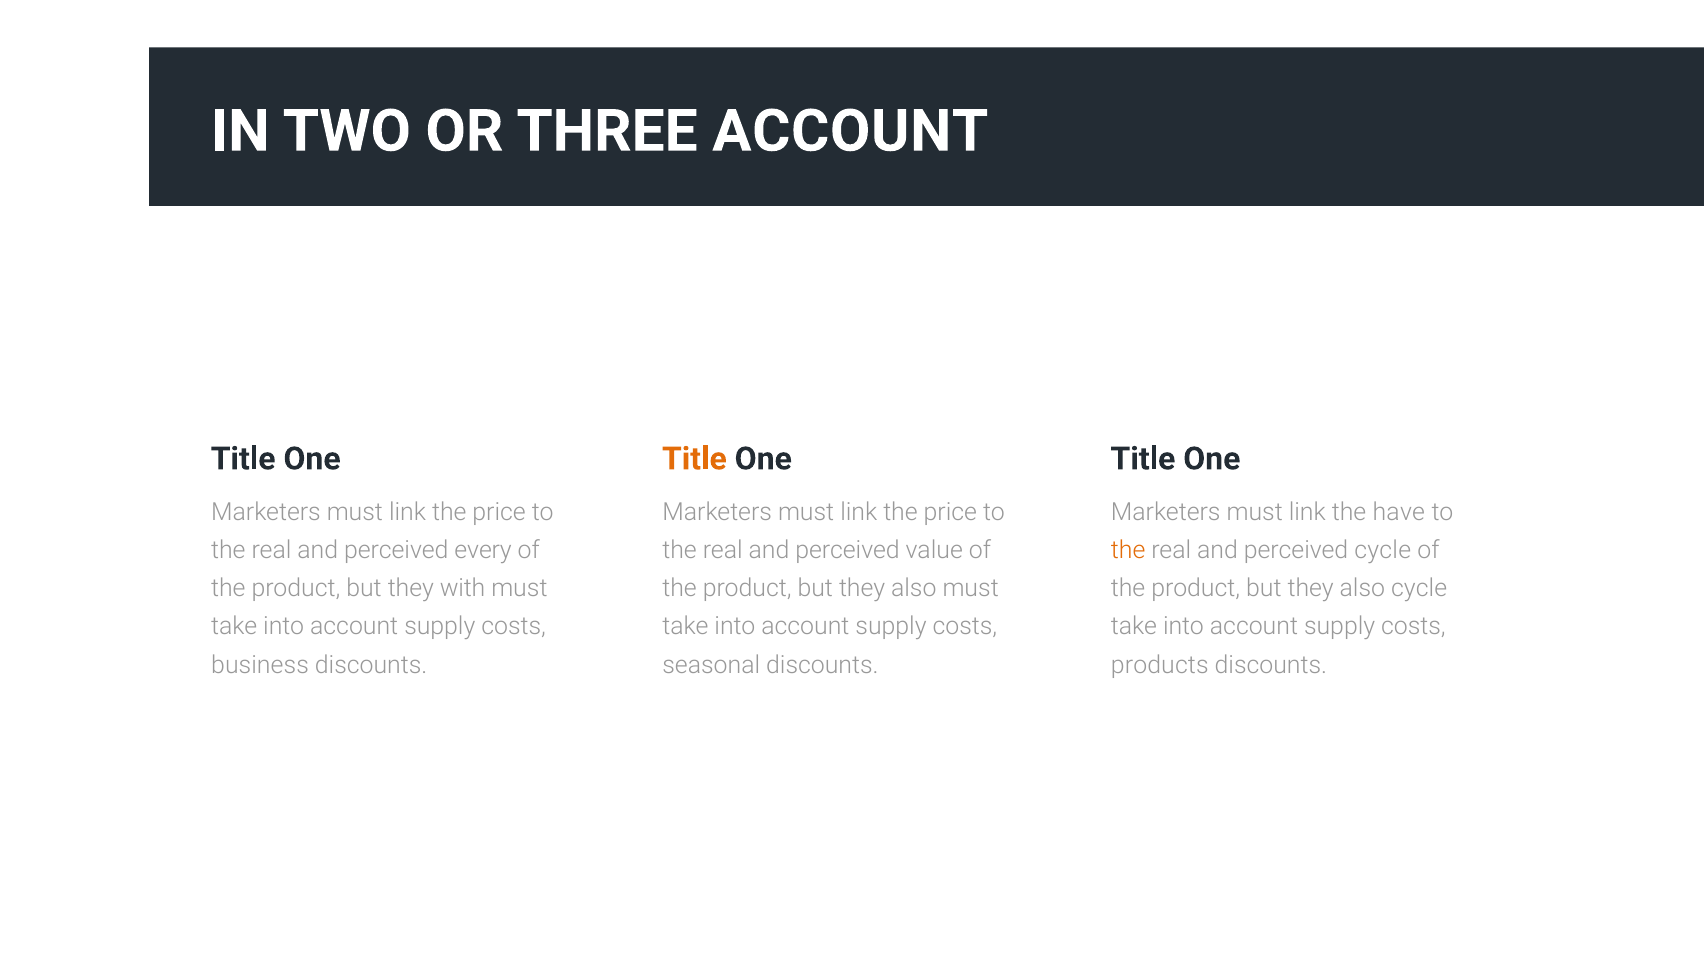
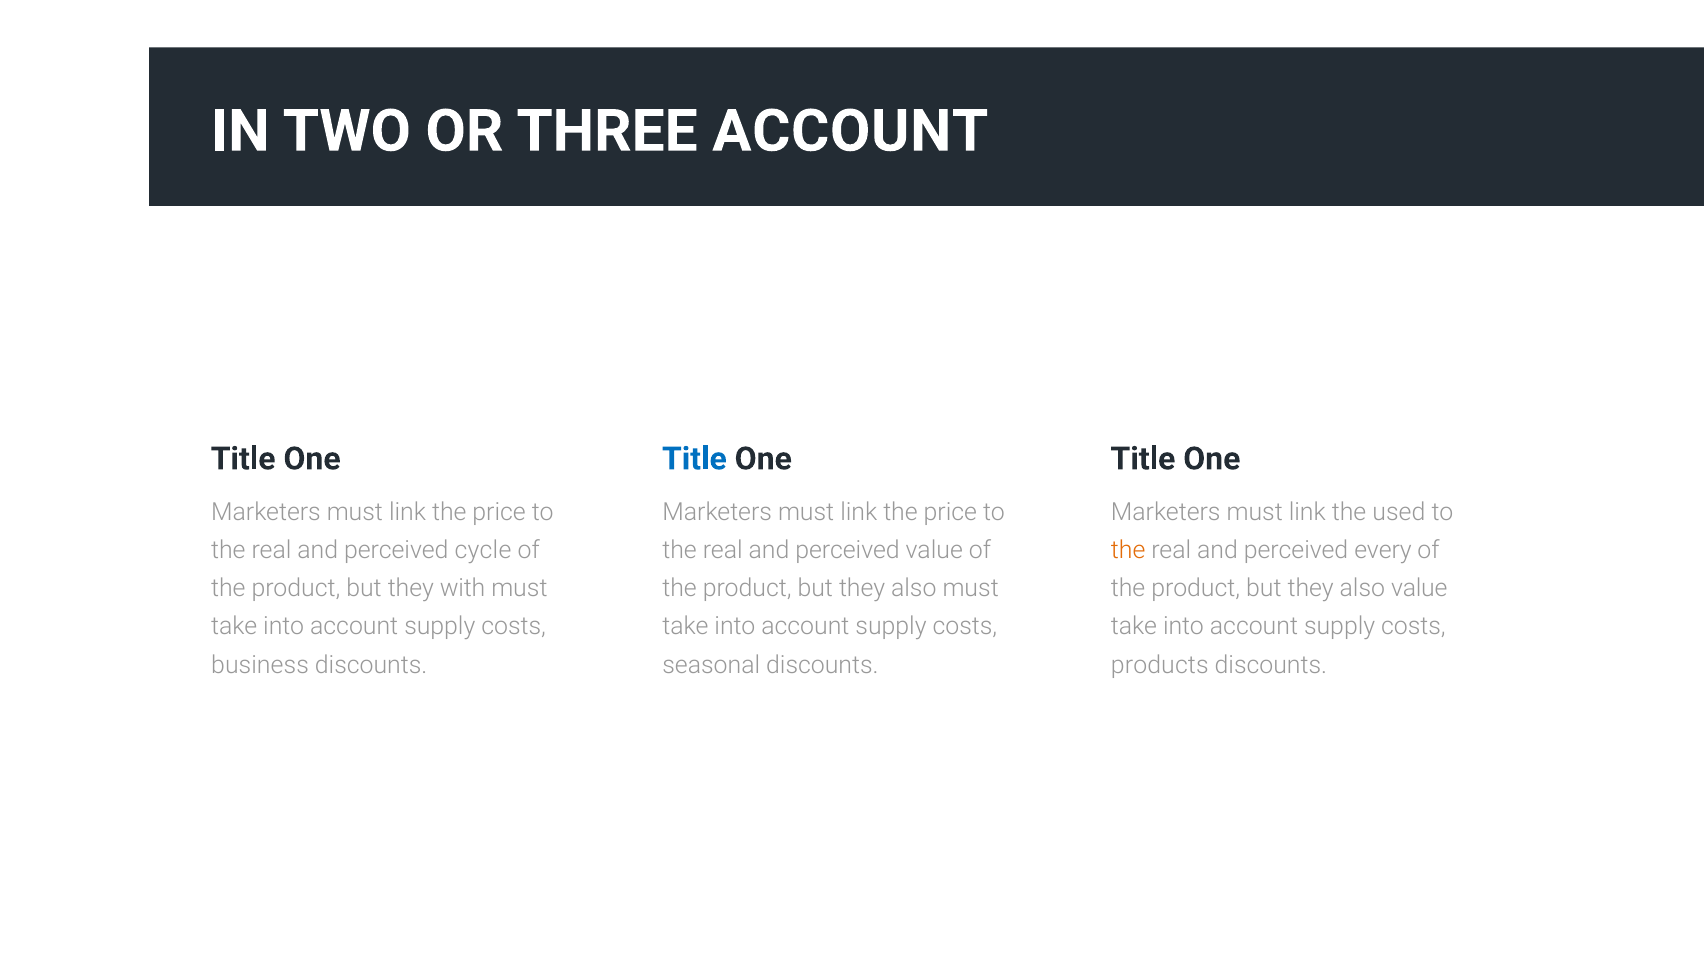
Title at (694, 459) colour: orange -> blue
have: have -> used
every: every -> cycle
perceived cycle: cycle -> every
also cycle: cycle -> value
